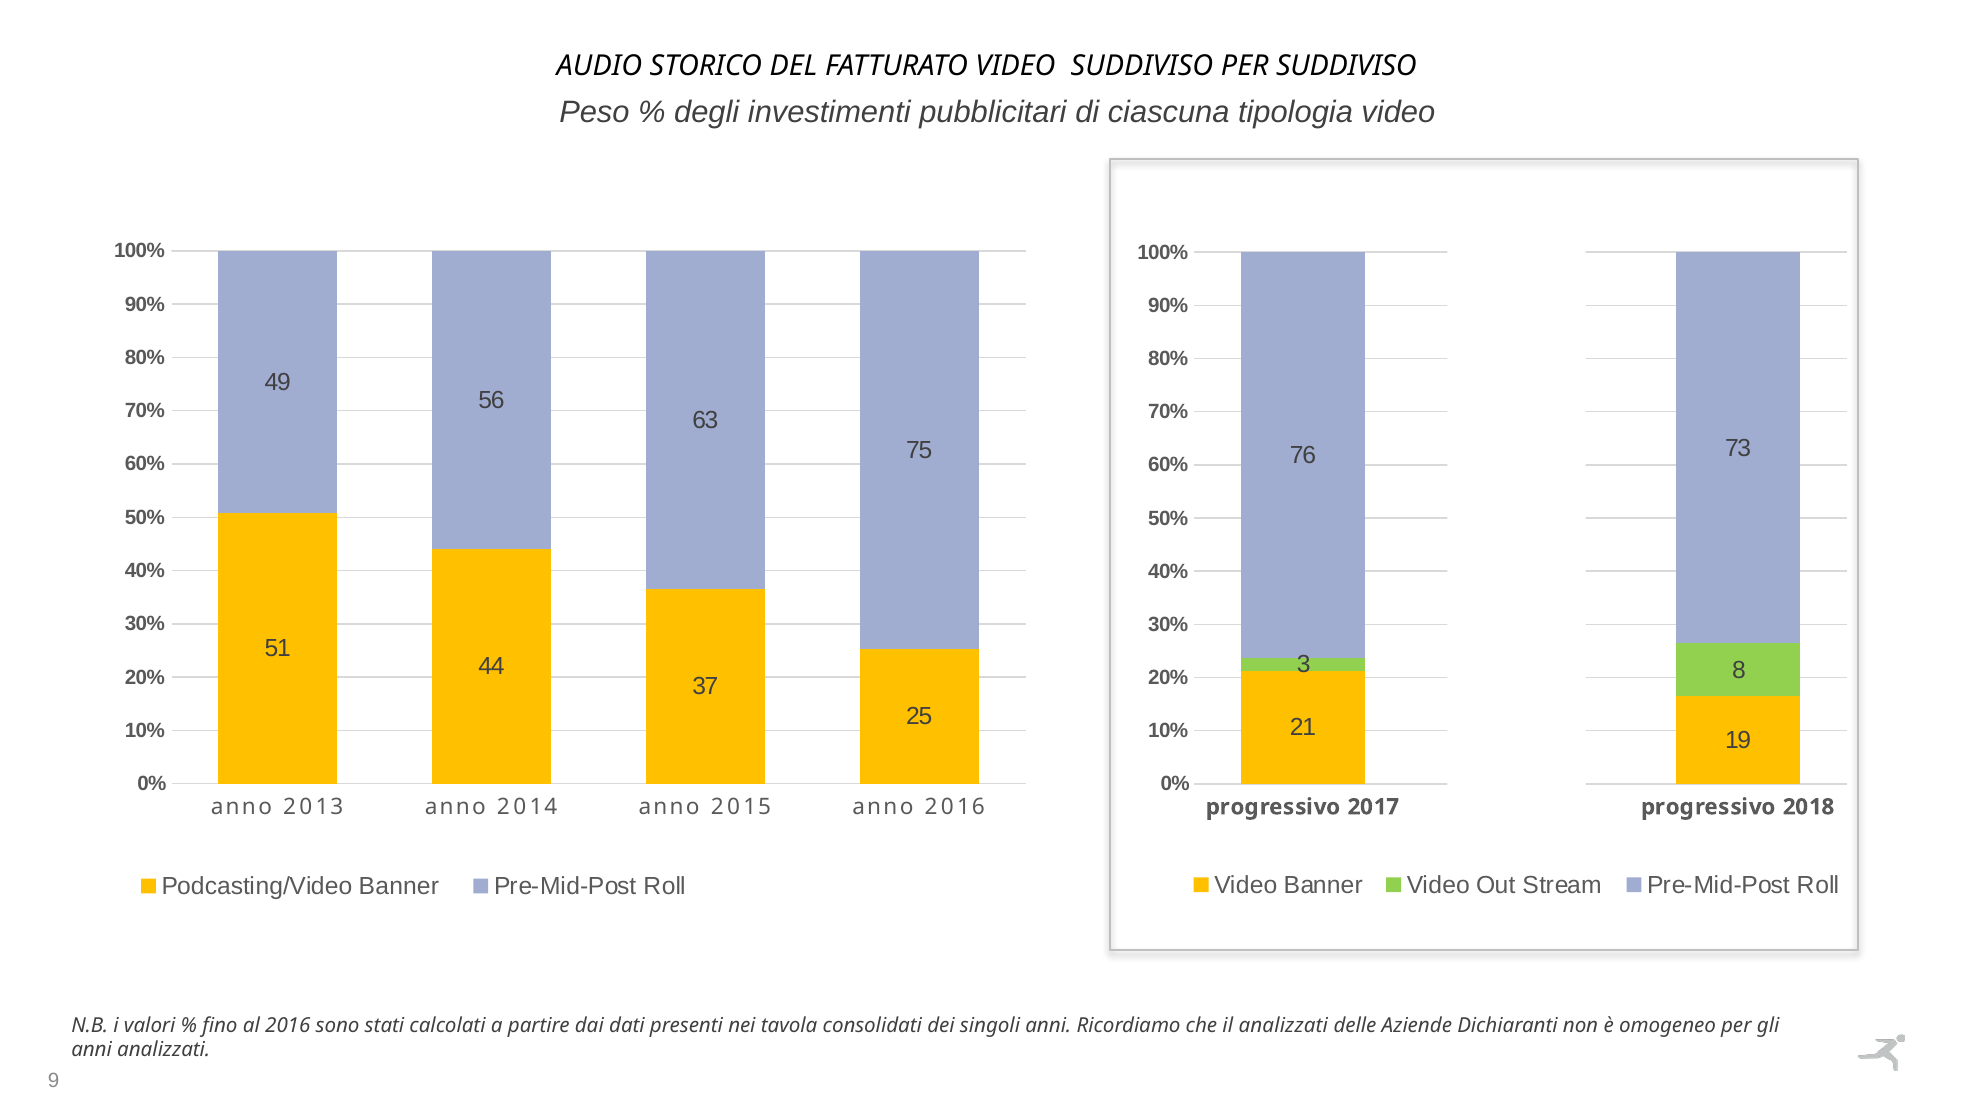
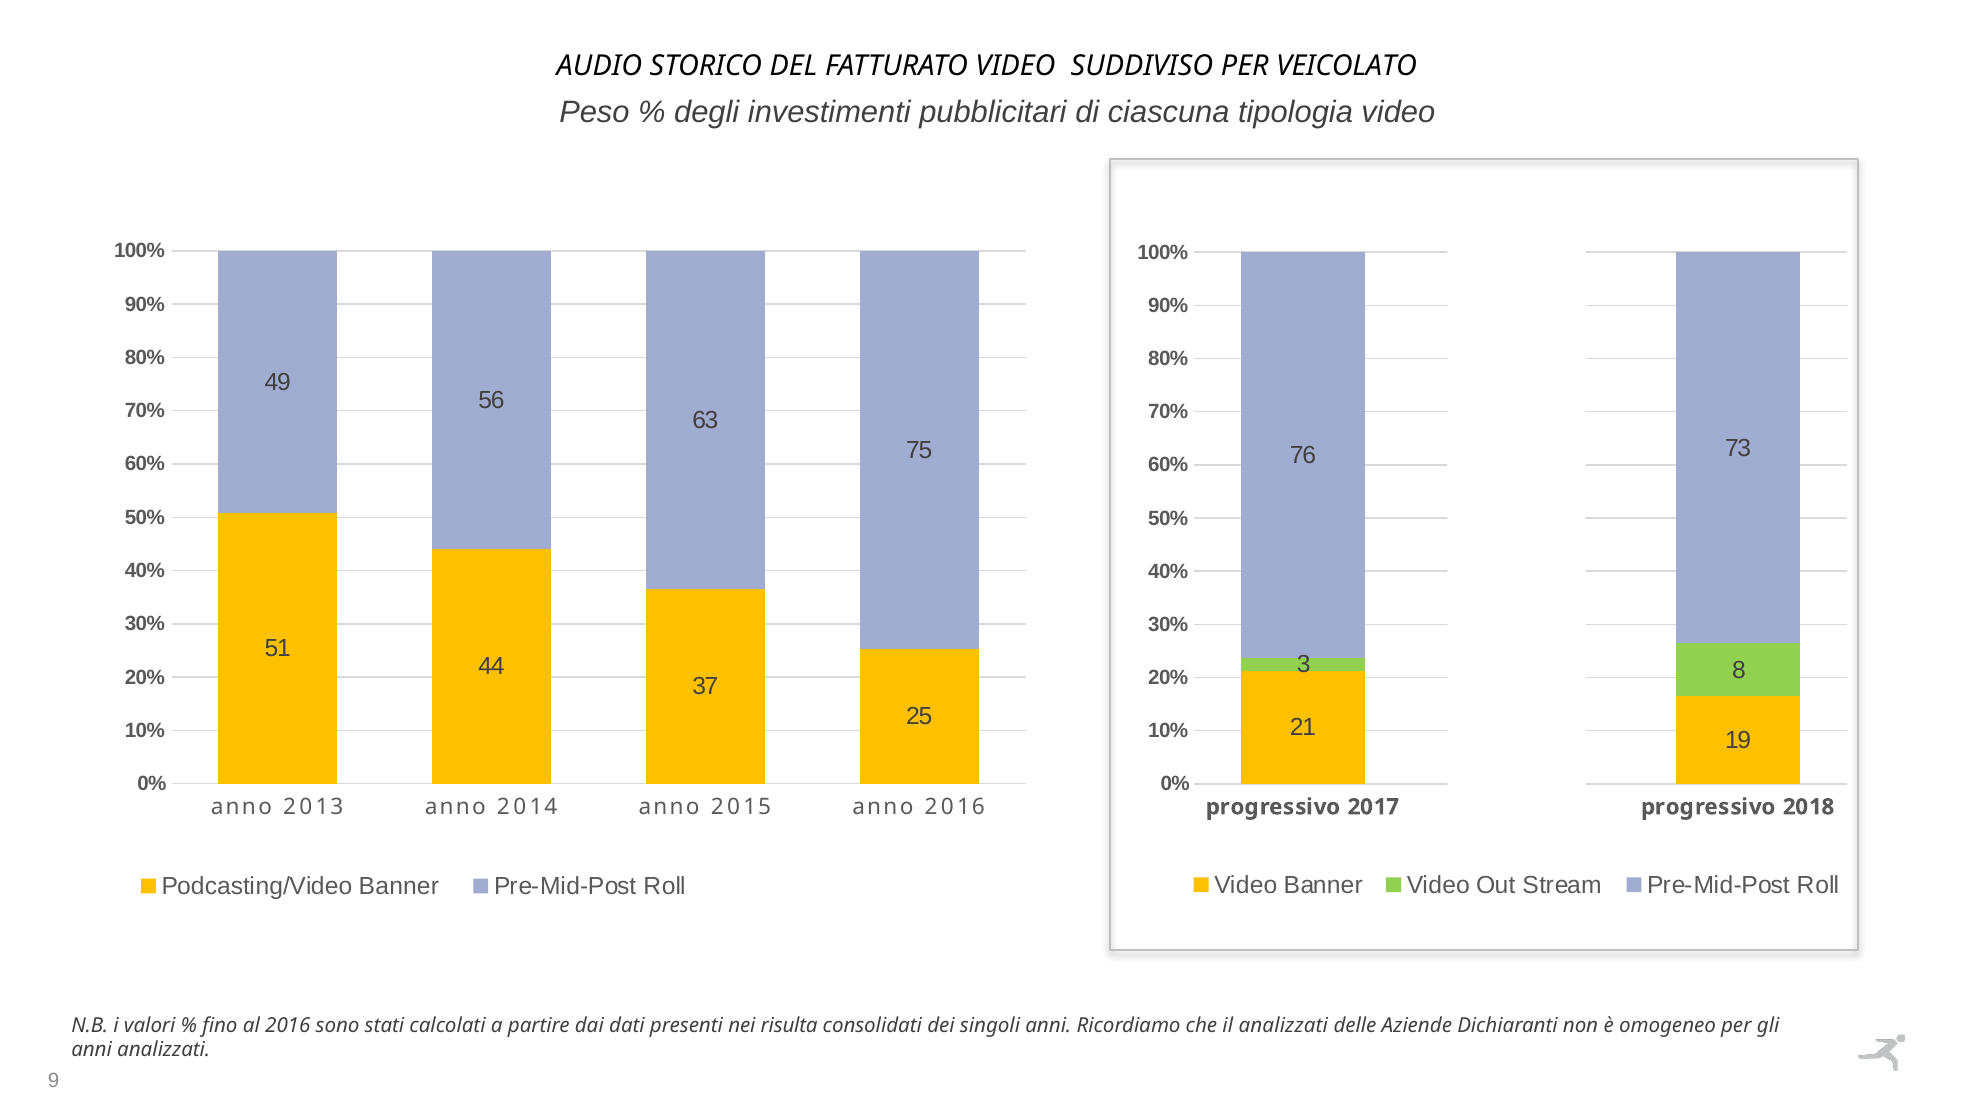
PER SUDDIVISO: SUDDIVISO -> VEICOLATO
tavola: tavola -> risulta
